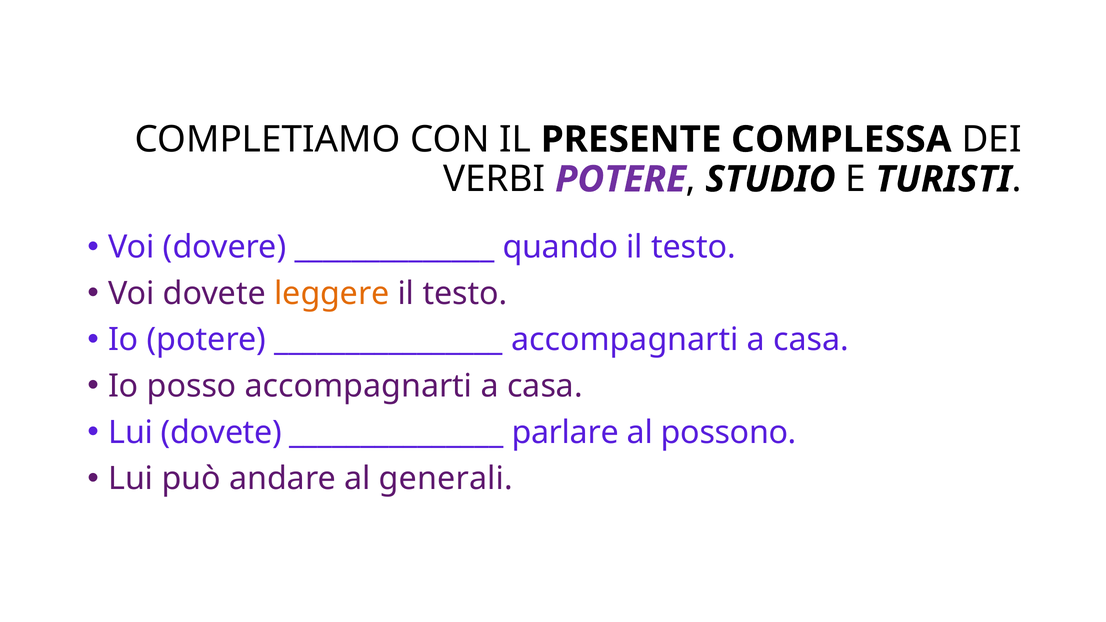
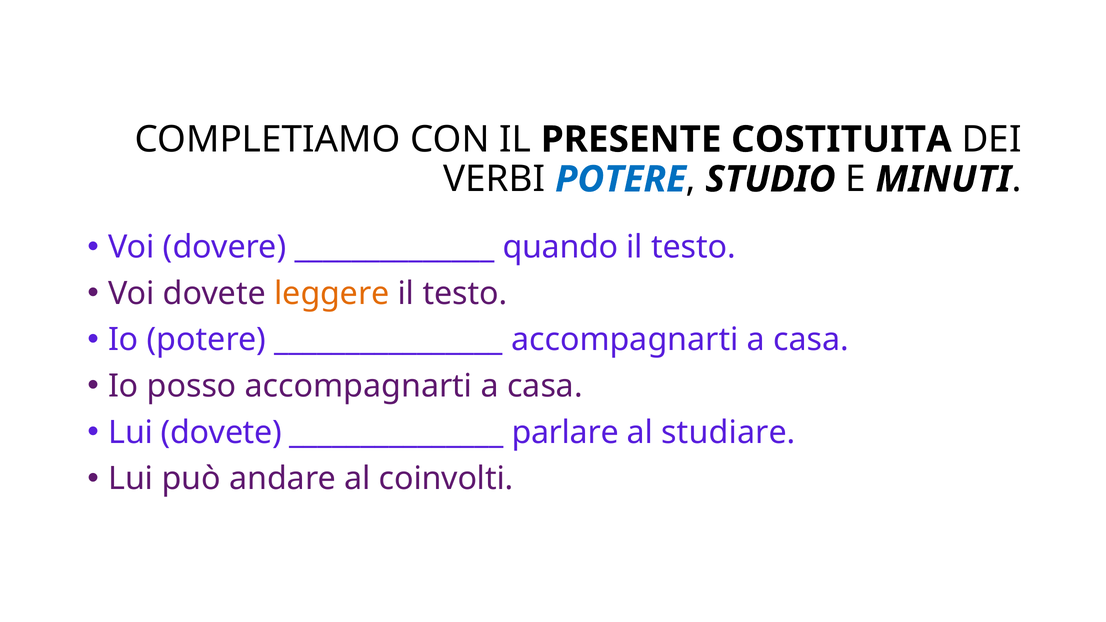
COMPLESSA: COMPLESSA -> COSTITUITA
POTERE at (621, 179) colour: purple -> blue
TURISTI: TURISTI -> MINUTI
possono: possono -> studiare
generali: generali -> coinvolti
